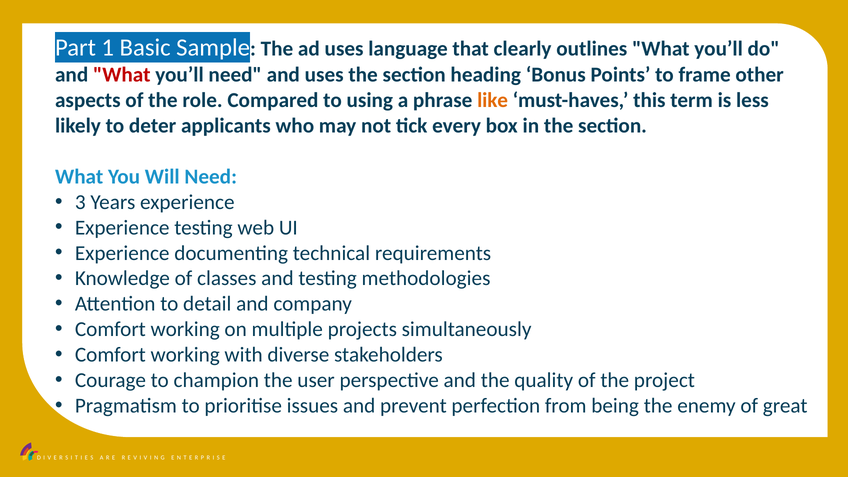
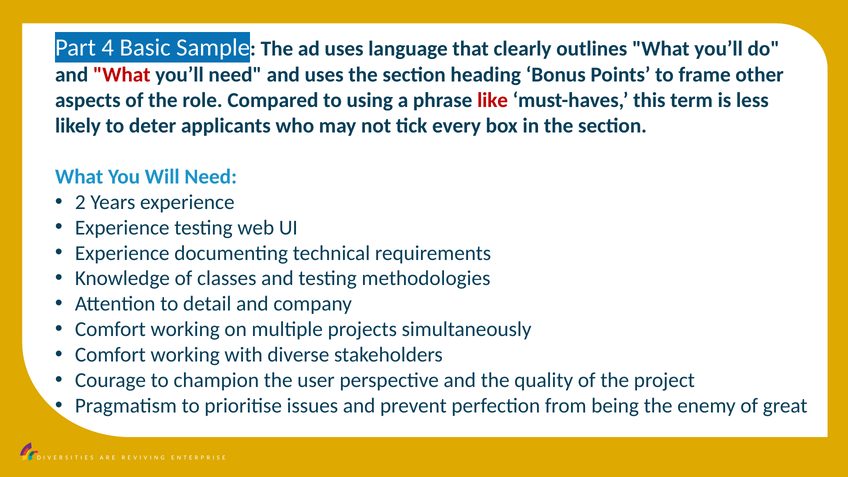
1: 1 -> 4
like colour: orange -> red
3: 3 -> 2
